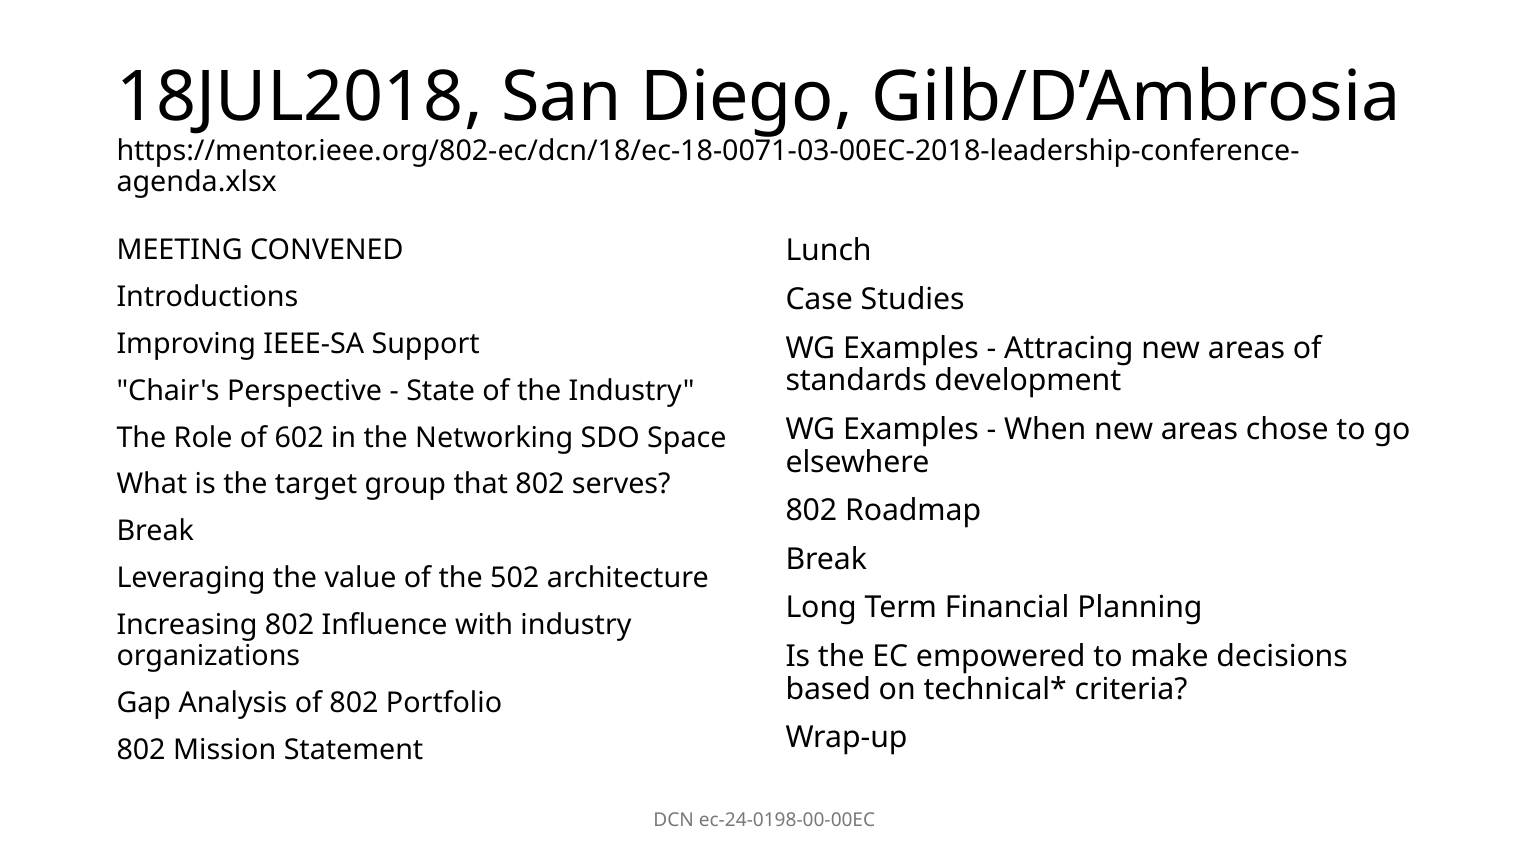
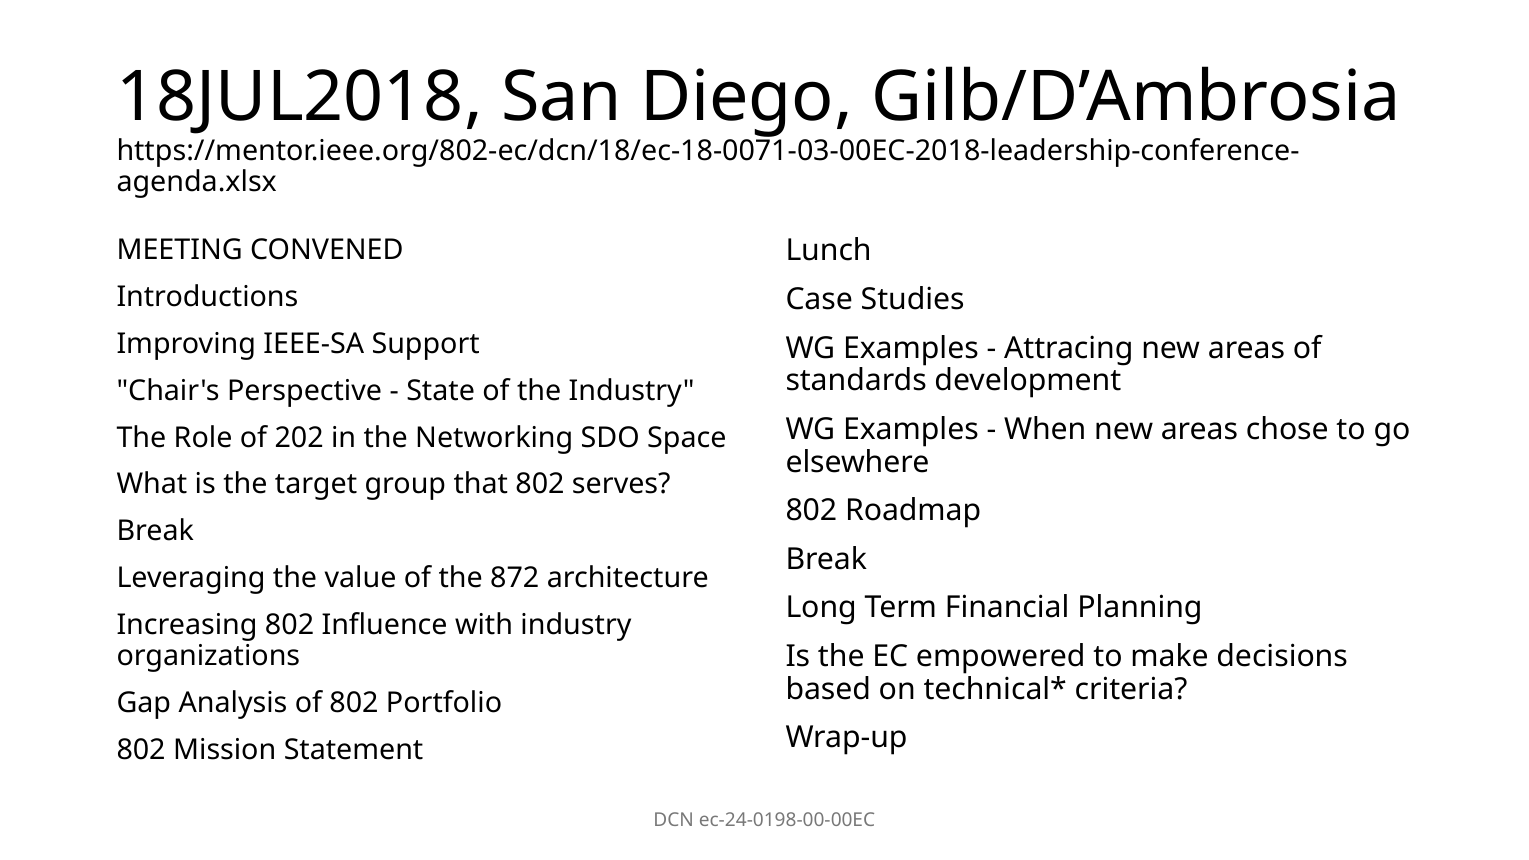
602: 602 -> 202
502: 502 -> 872
